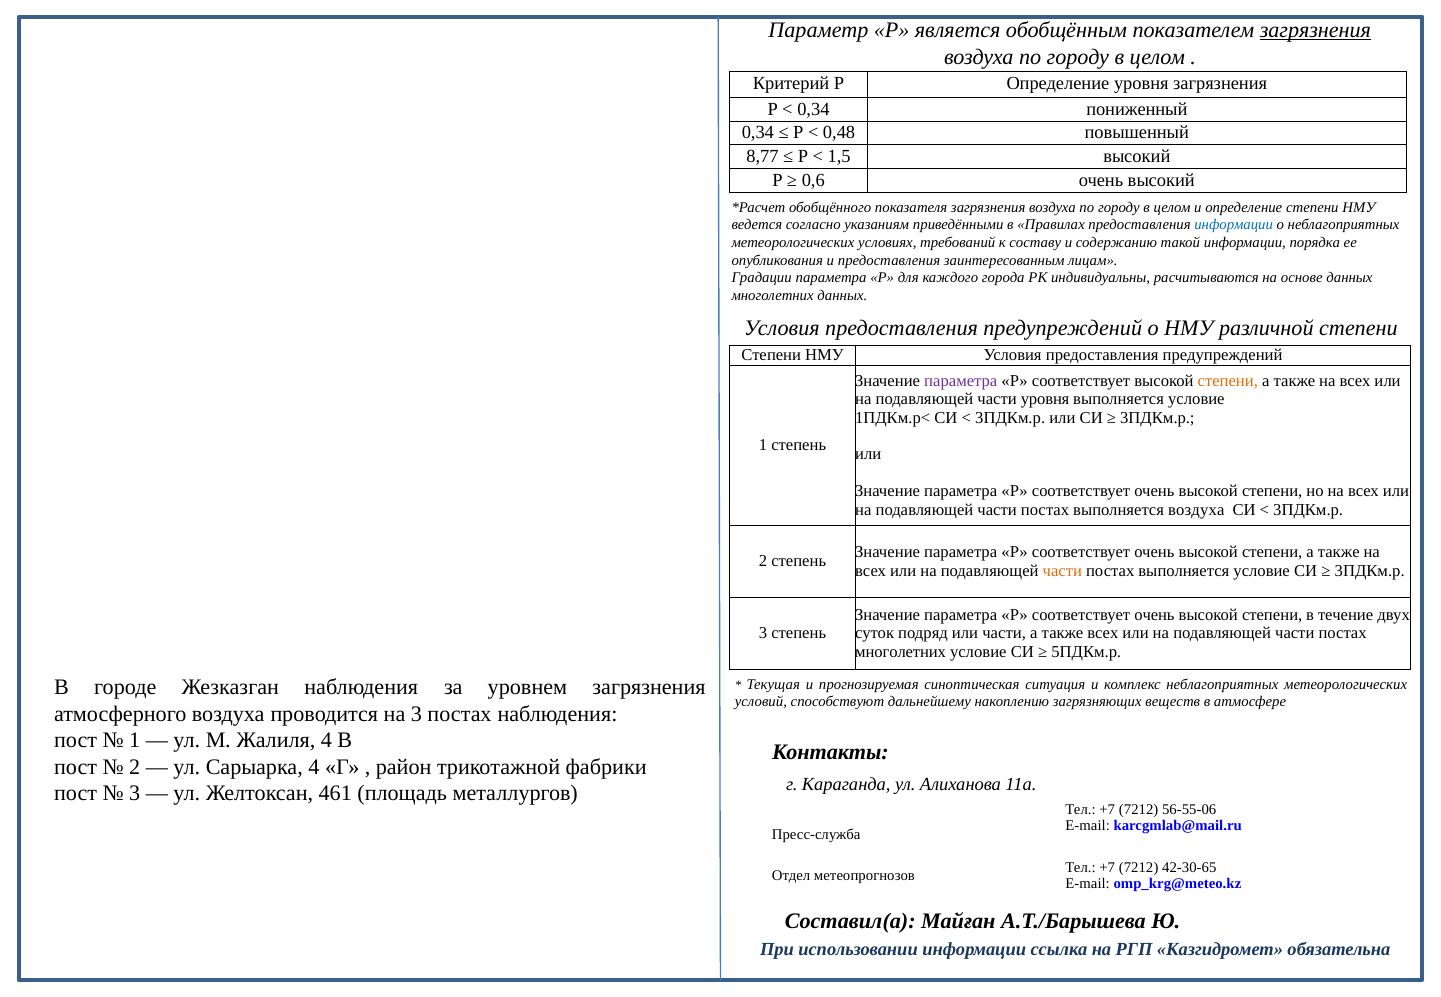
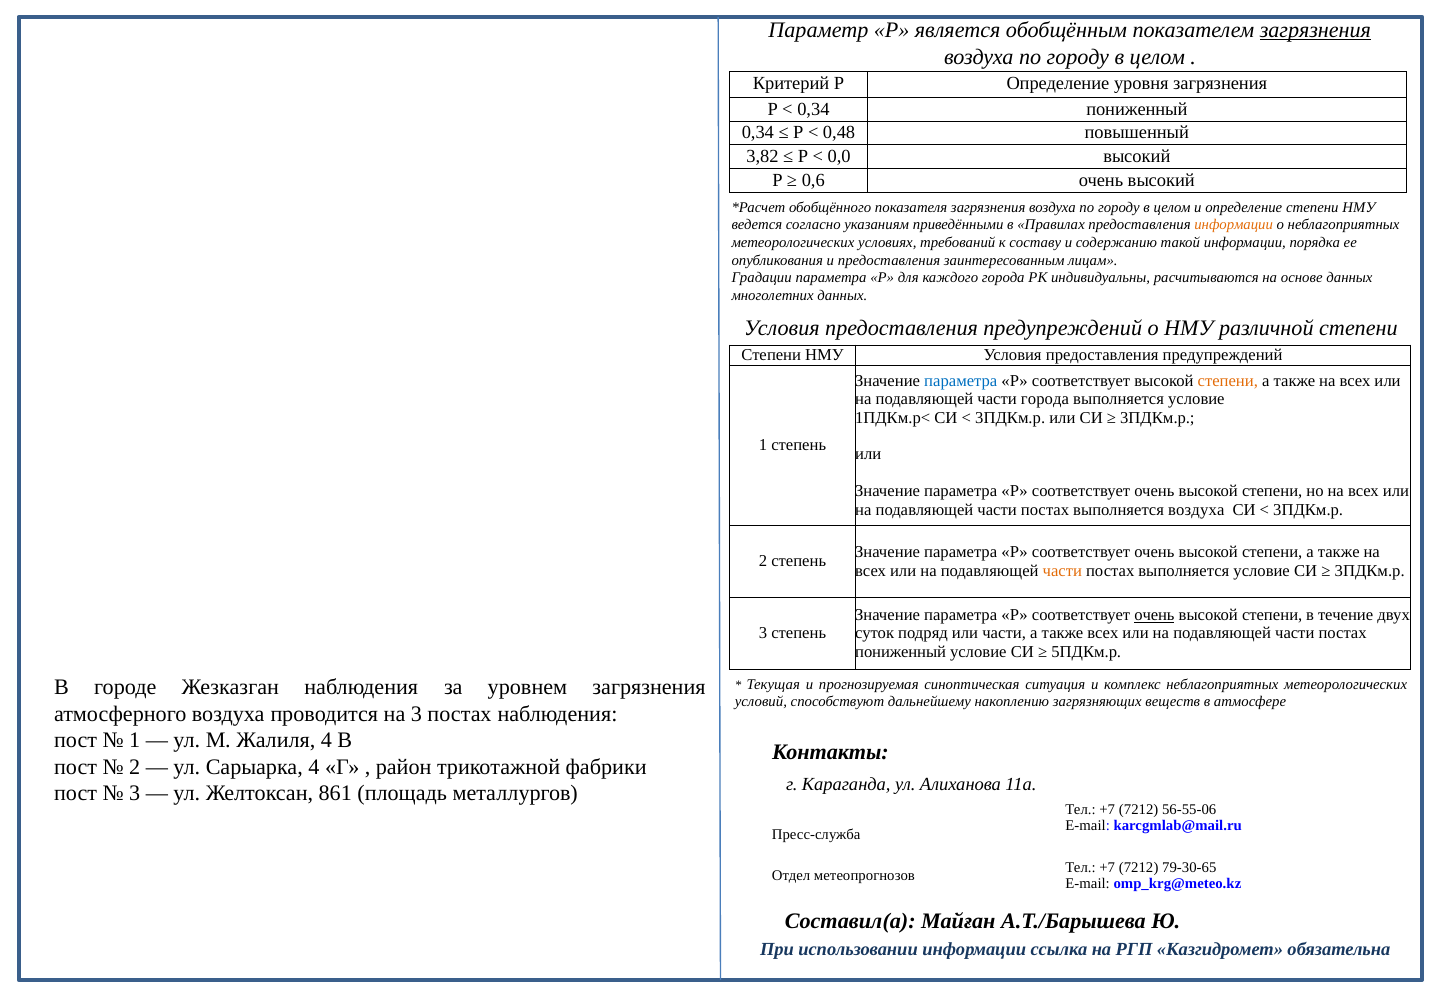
8,77: 8,77 -> 3,82
1,5: 1,5 -> 0,0
информации at (1234, 225) colour: blue -> orange
параметра at (961, 381) colour: purple -> blue
части уровня: уровня -> города
очень at (1155, 615) underline: none -> present
многолетних at (901, 652): многолетних -> пониженный
461: 461 -> 861
42-30-65: 42-30-65 -> 79-30-65
